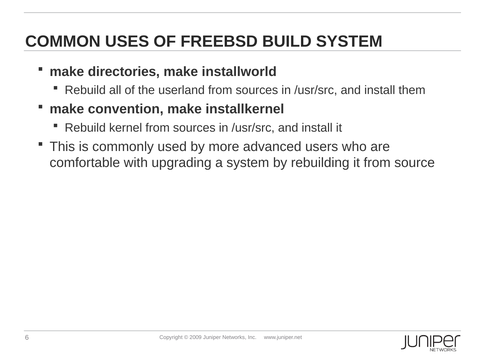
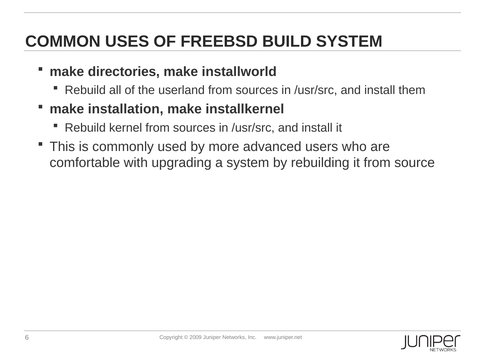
convention: convention -> installation
